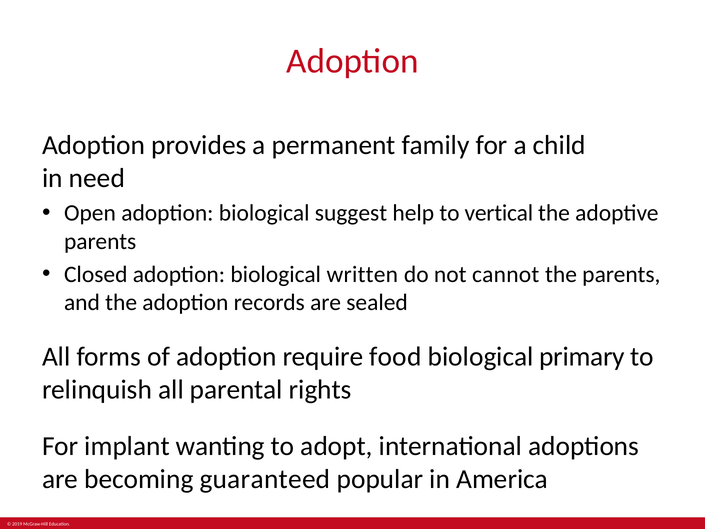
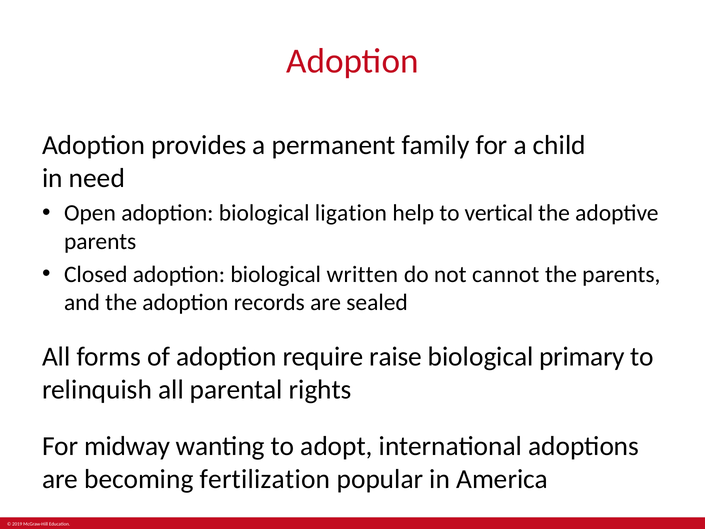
suggest: suggest -> ligation
food: food -> raise
implant: implant -> midway
guaranteed: guaranteed -> fertilization
